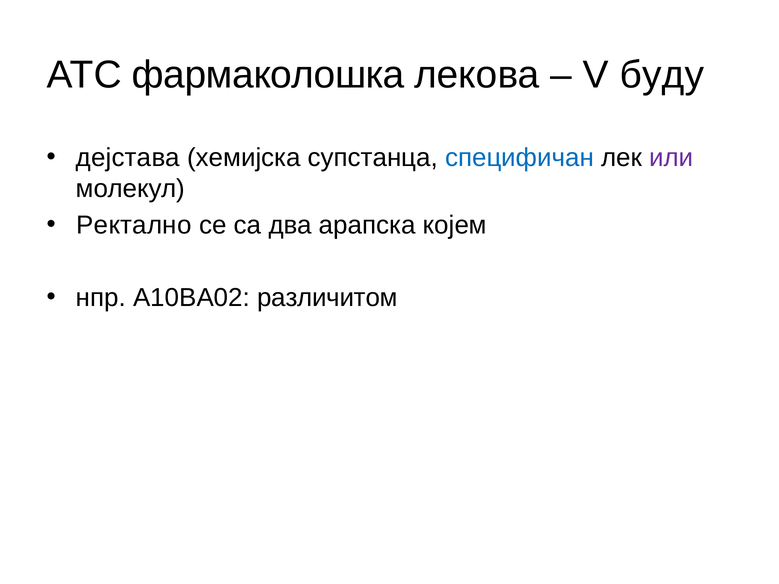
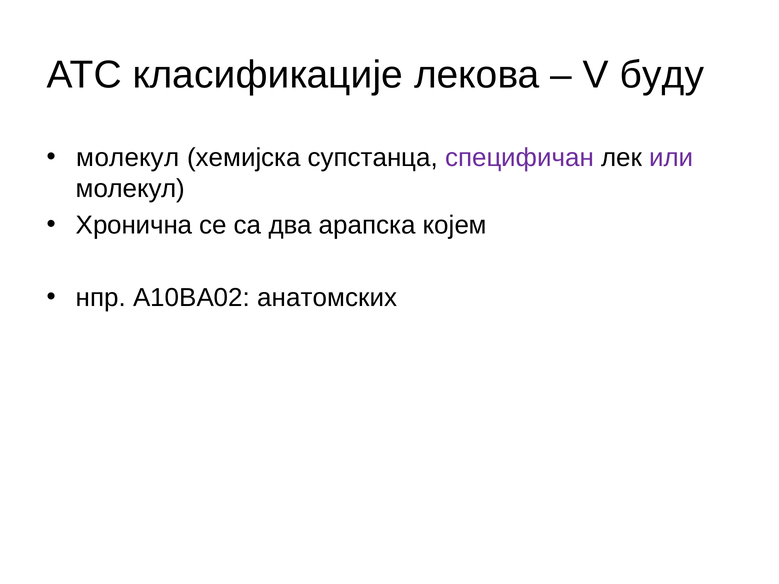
фармаколошка: фармаколошка -> класификације
дејстава at (128, 158): дејстава -> молекул
специфичан colour: blue -> purple
Ректално: Ректално -> Хронична
различитом: различитом -> анатомских
